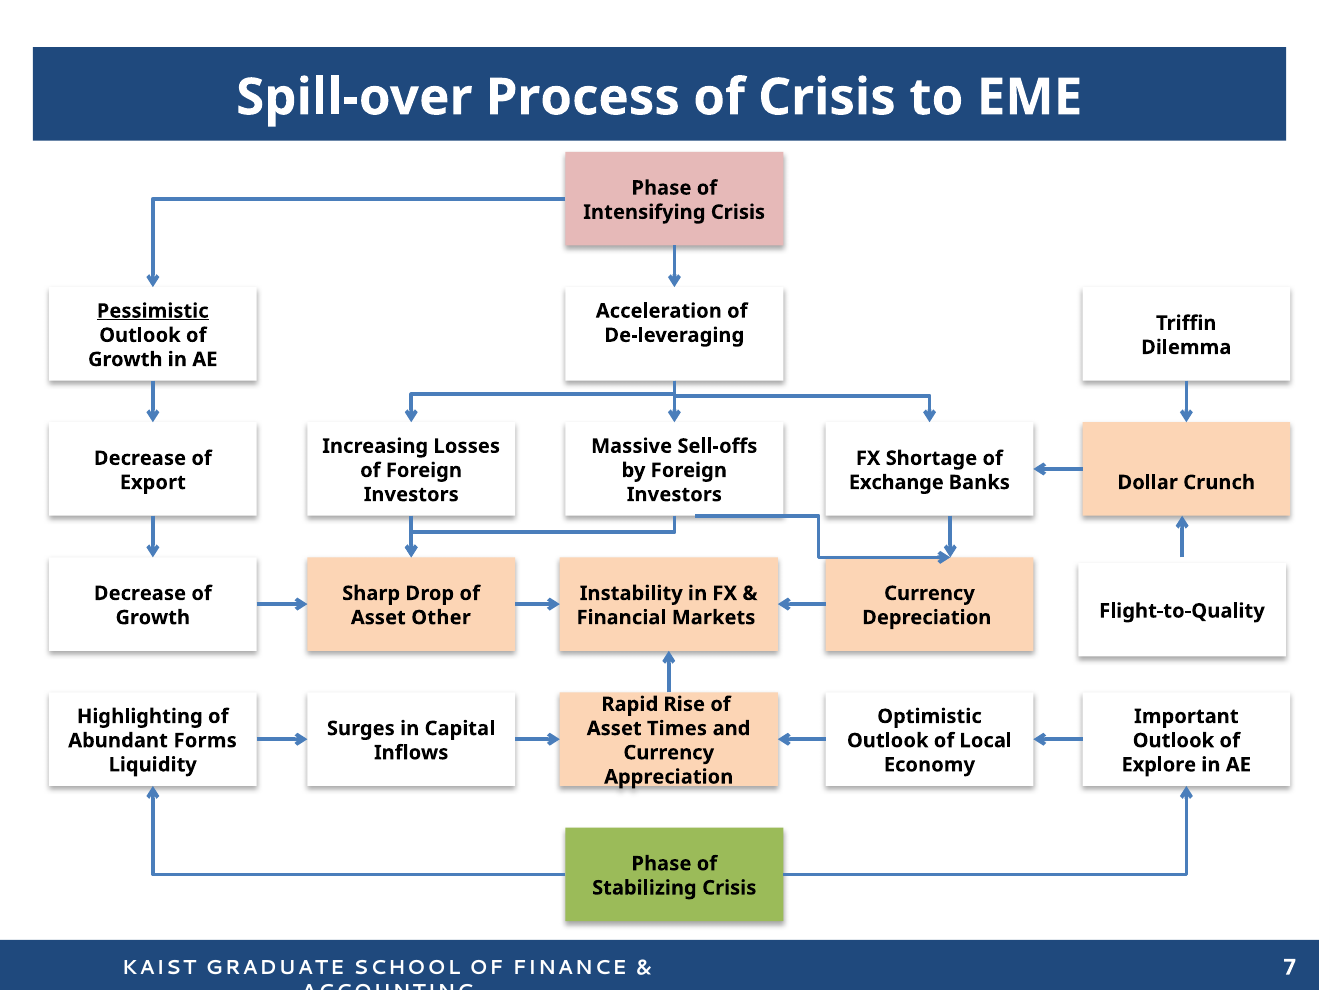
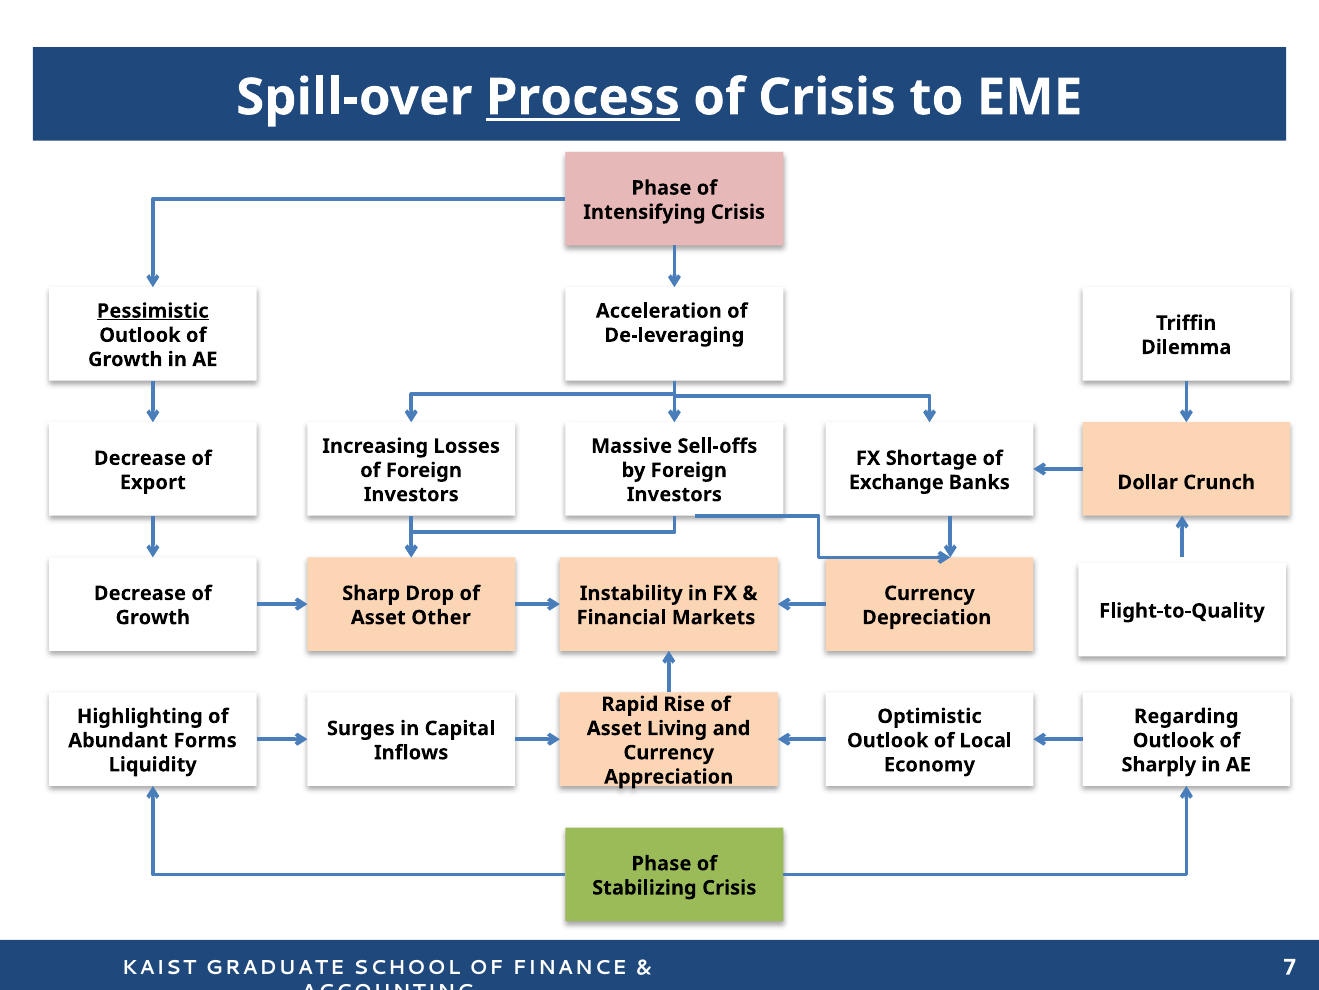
Process underline: none -> present
Important: Important -> Regarding
Times: Times -> Living
Explore: Explore -> Sharply
